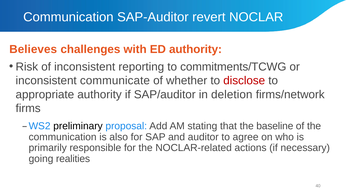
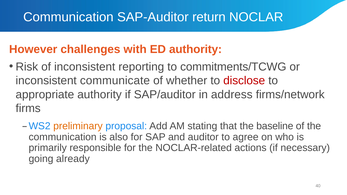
revert: revert -> return
Believes: Believes -> However
deletion: deletion -> address
preliminary colour: black -> orange
realities: realities -> already
